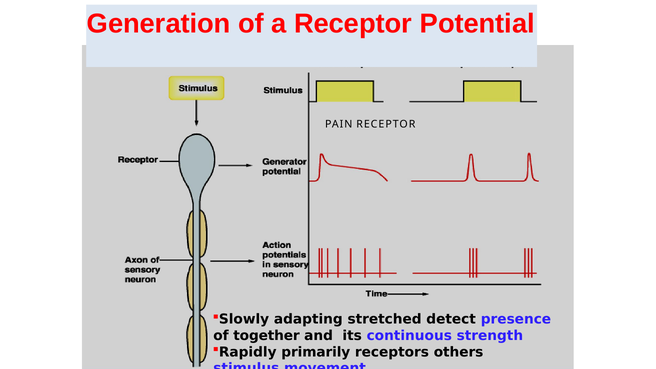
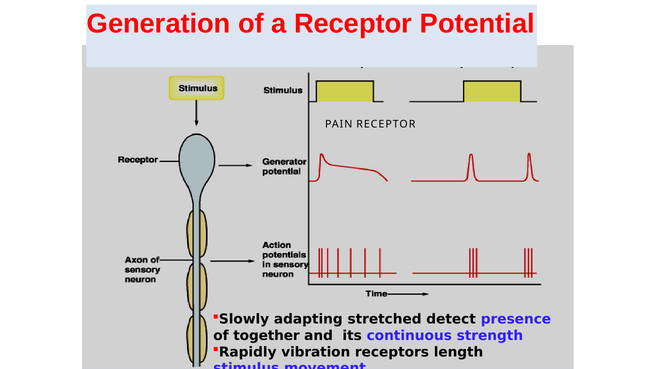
primarily: primarily -> vibration
others: others -> length
